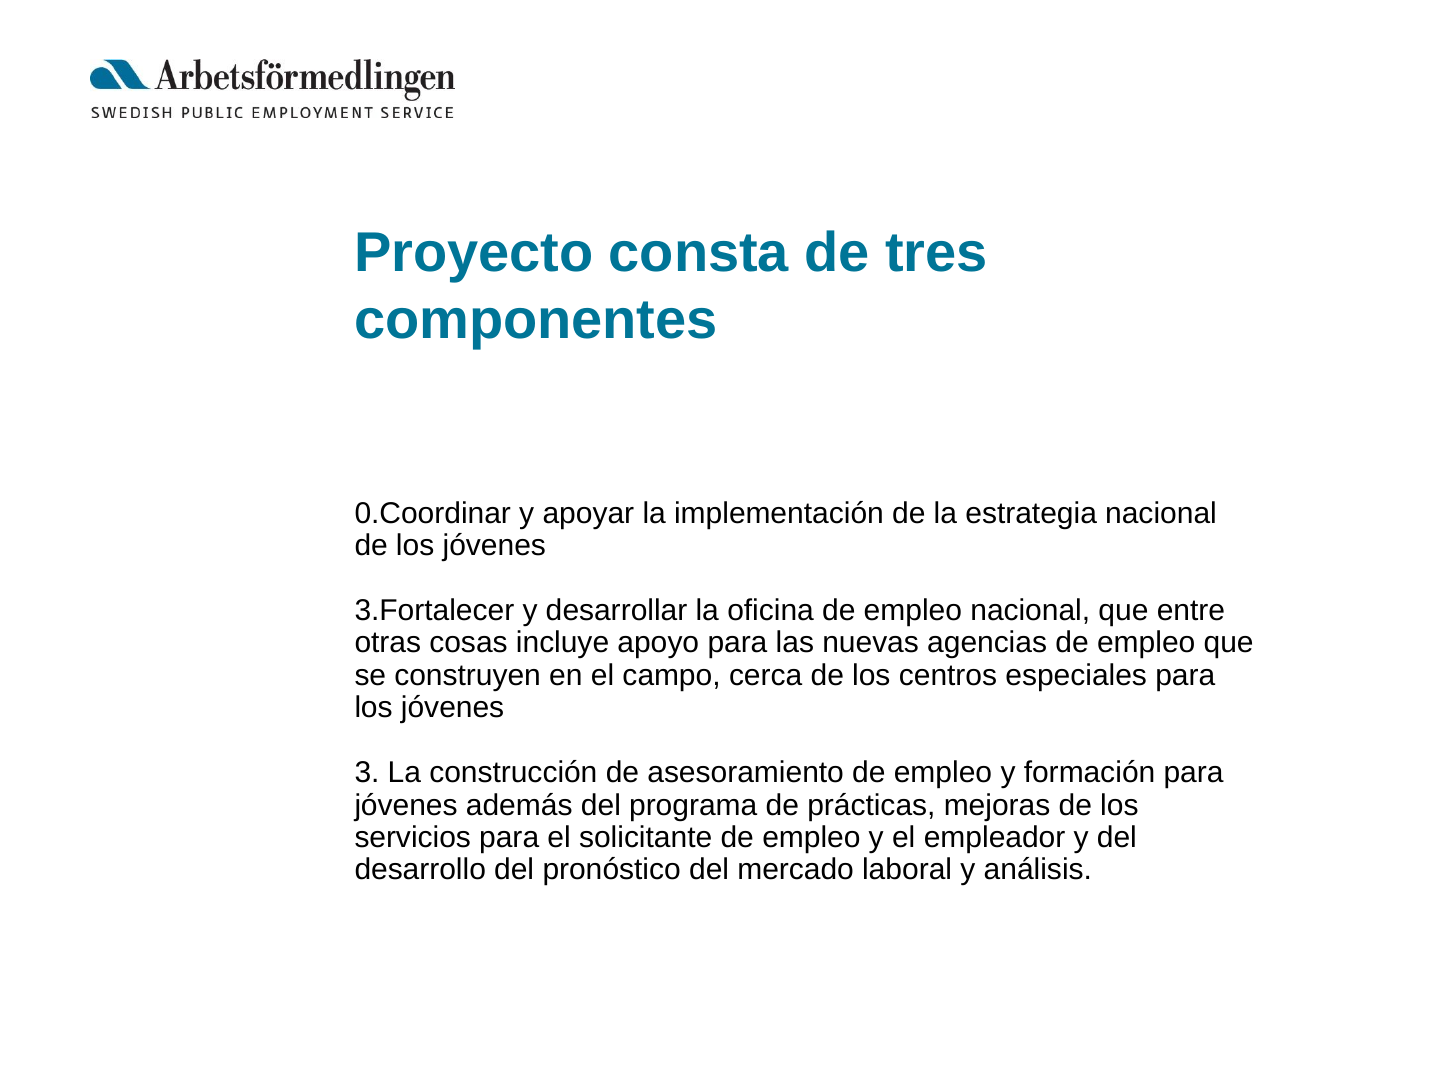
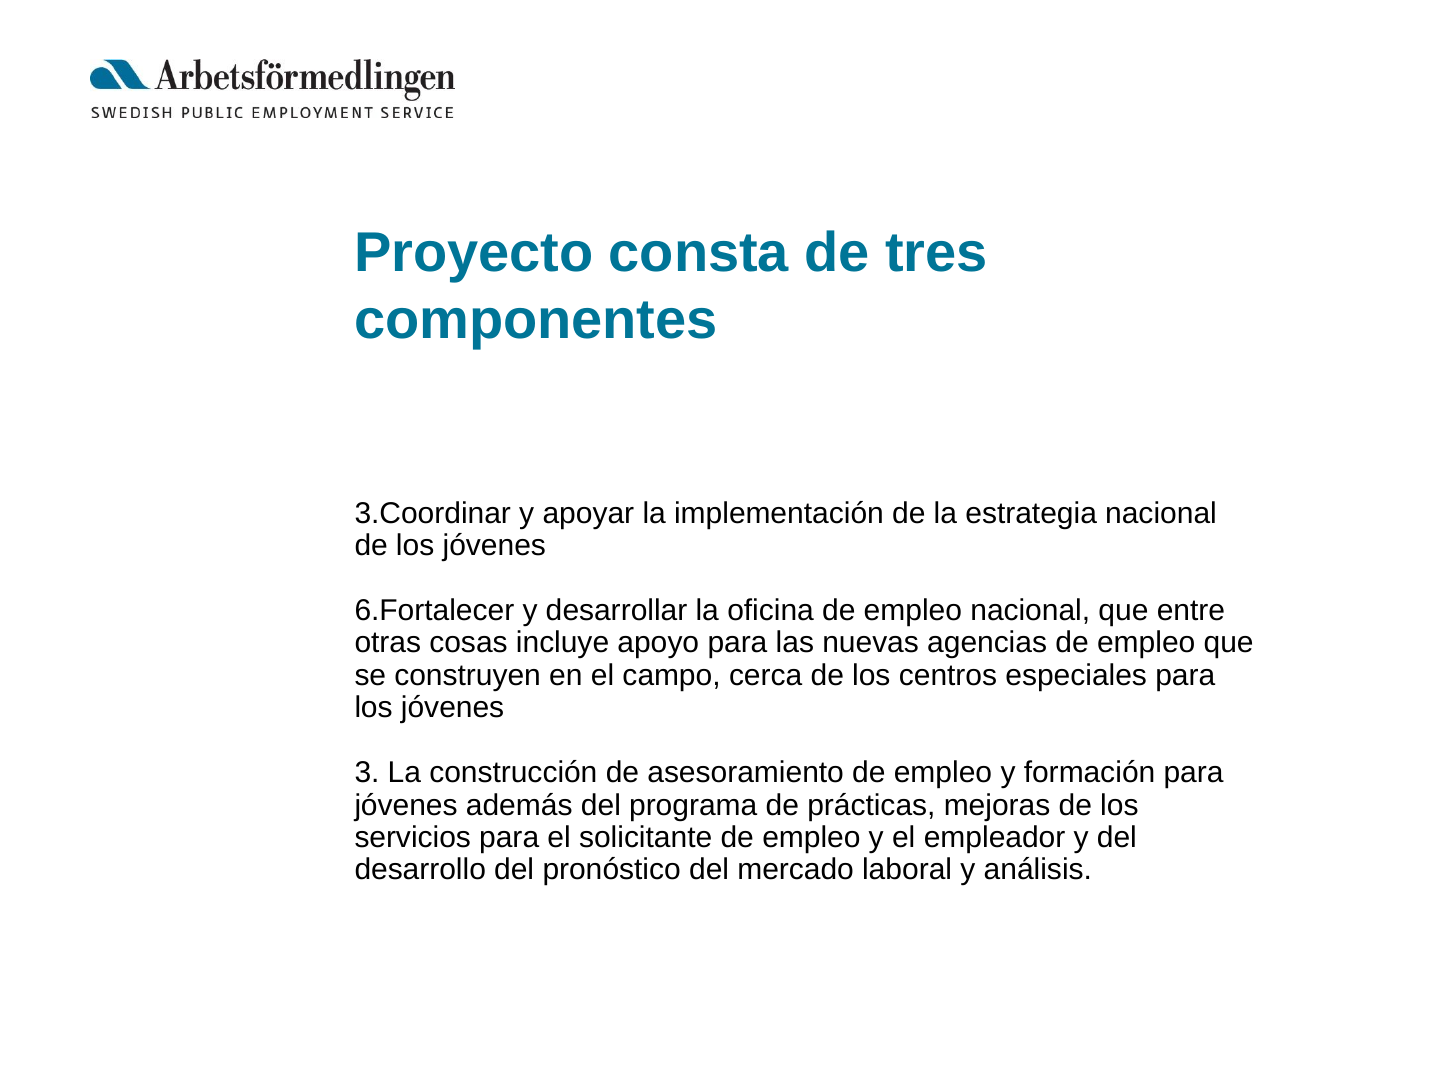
0.Coordinar: 0.Coordinar -> 3.Coordinar
3.Fortalecer: 3.Fortalecer -> 6.Fortalecer
